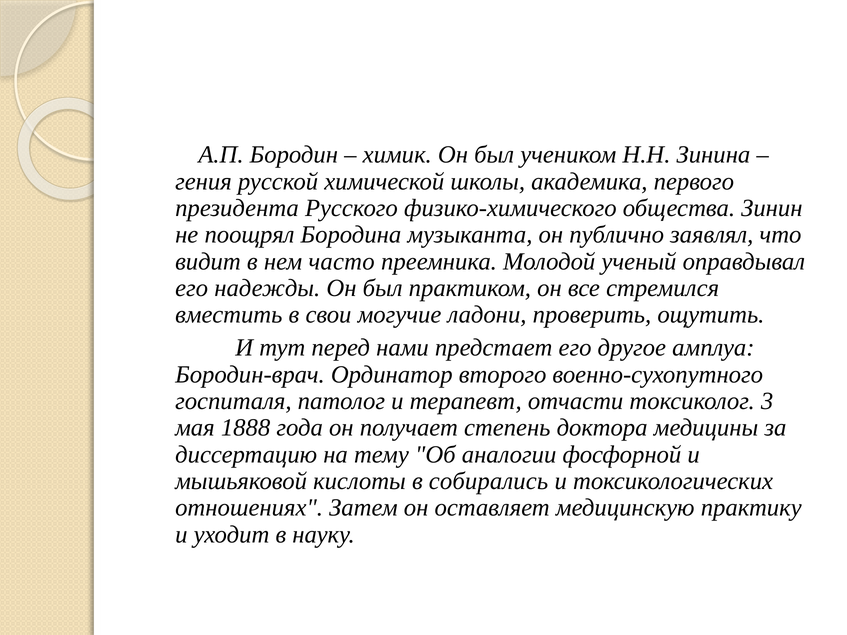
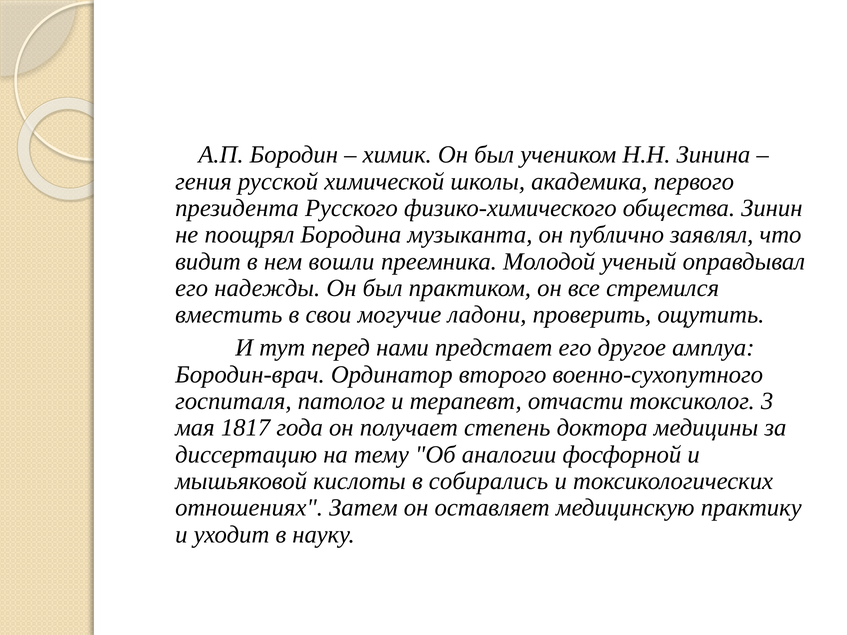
часто: часто -> вошли
1888: 1888 -> 1817
